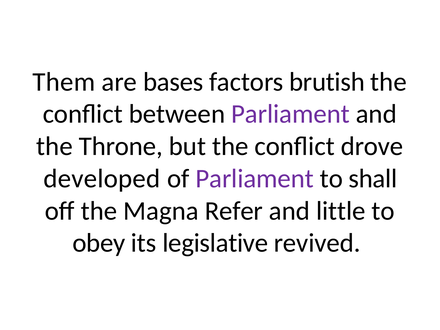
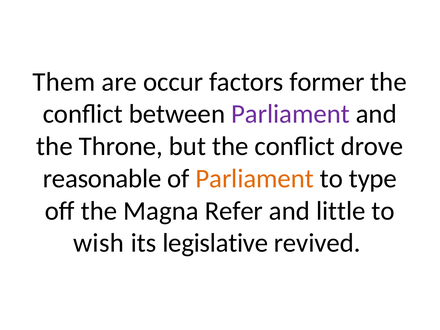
bases: bases -> occur
brutish: brutish -> former
developed: developed -> reasonable
Parliament at (255, 179) colour: purple -> orange
shall: shall -> type
obey: obey -> wish
